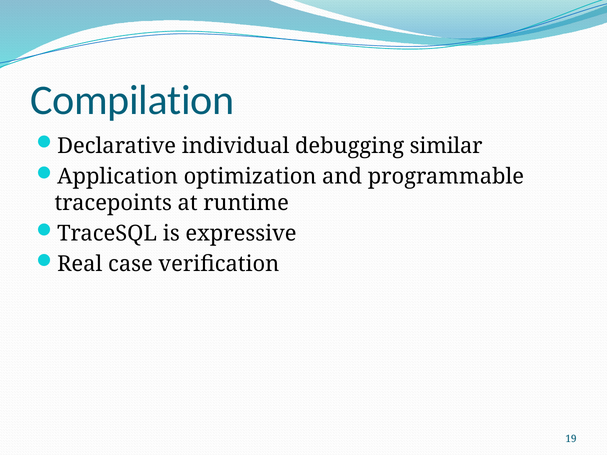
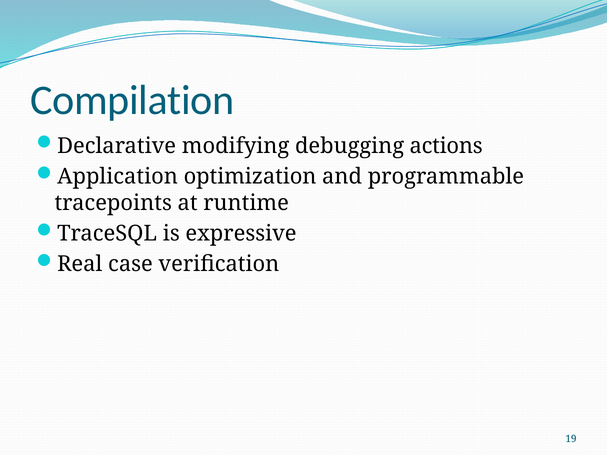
individual: individual -> modifying
similar: similar -> actions
